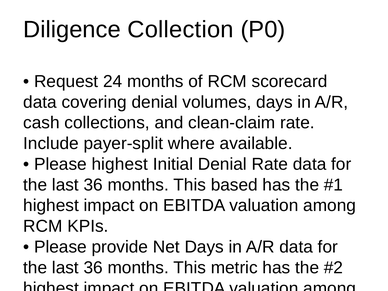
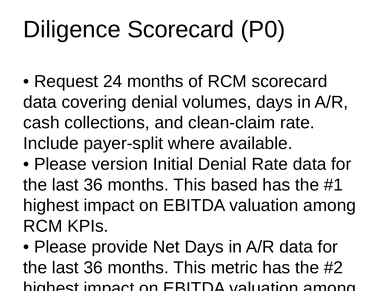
Diligence Collection: Collection -> Scorecard
Please highest: highest -> version
